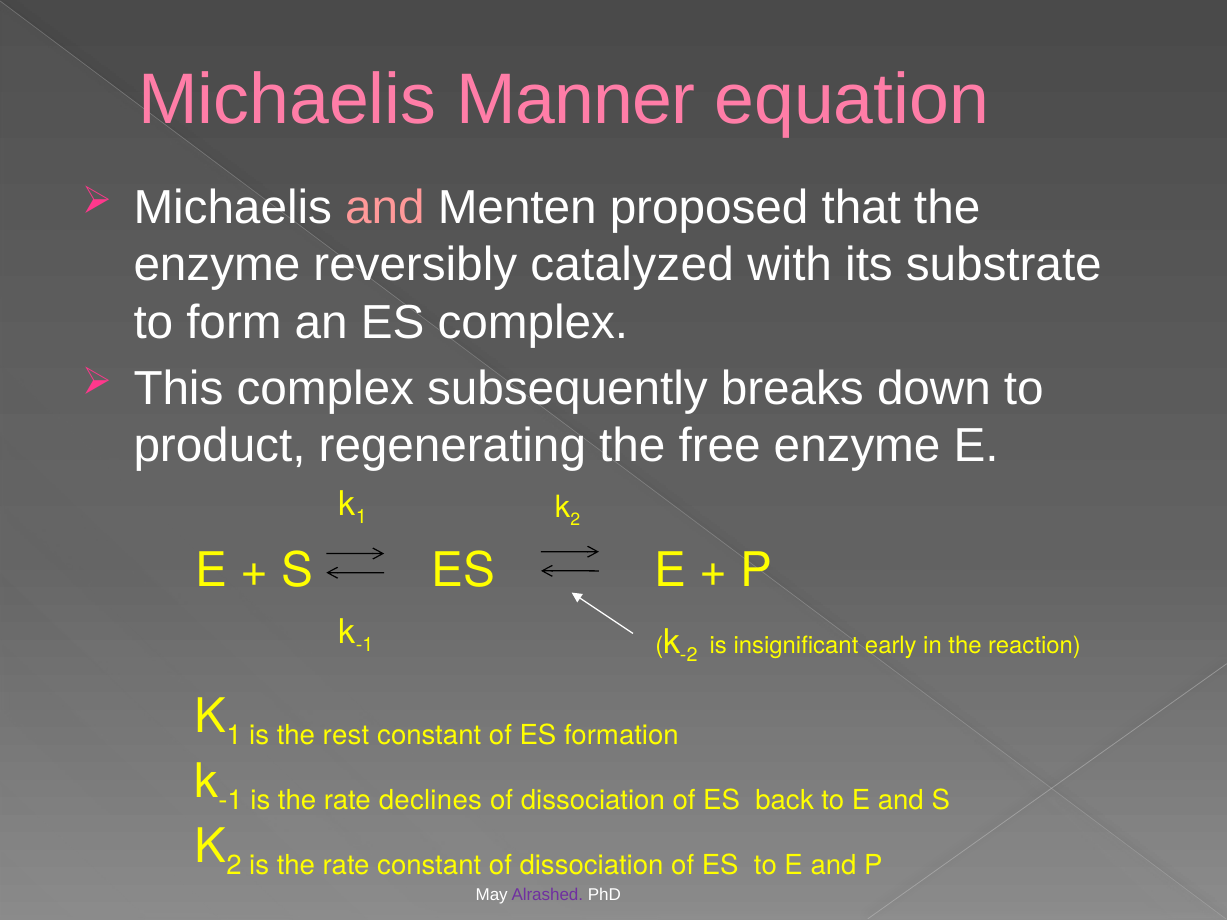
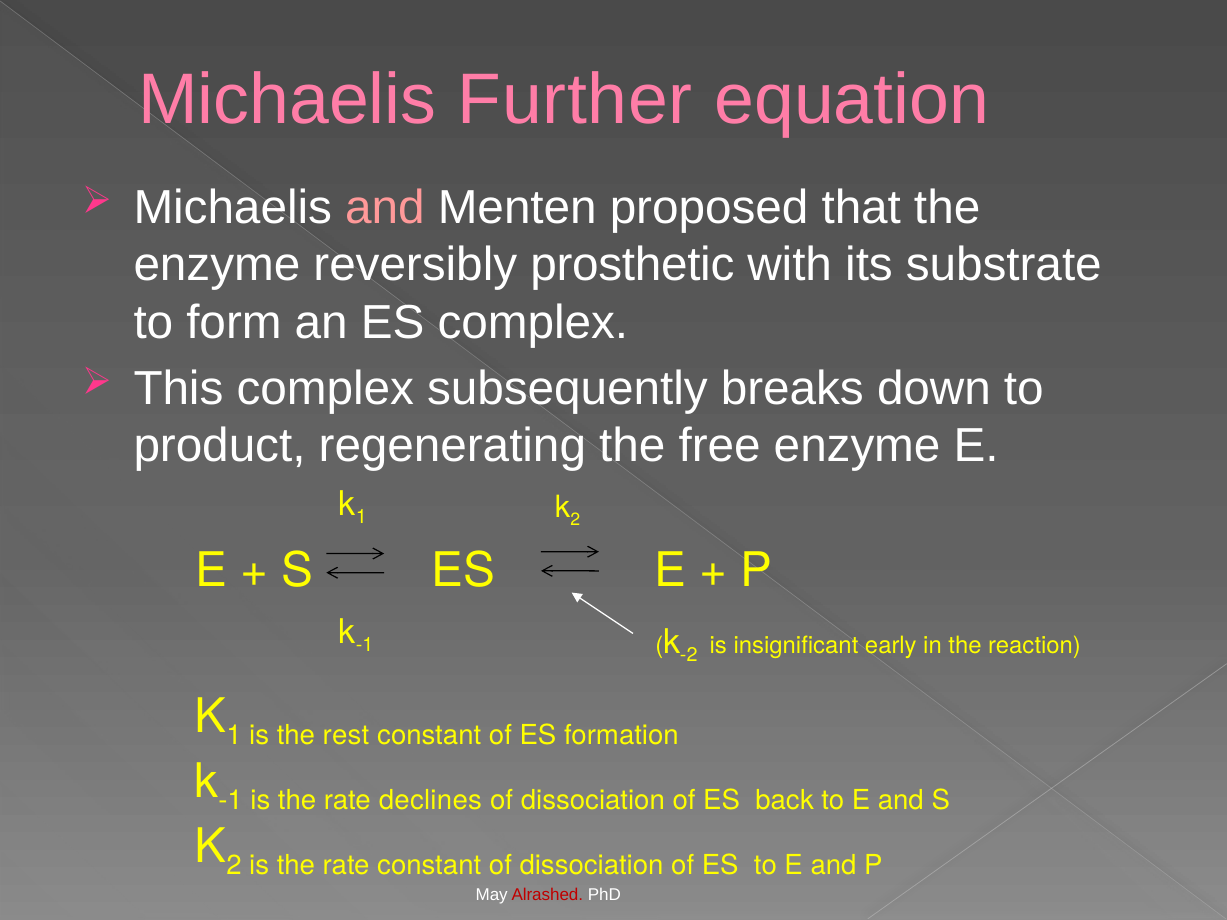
Manner: Manner -> Further
catalyzed: catalyzed -> prosthetic
Alrashed colour: purple -> red
